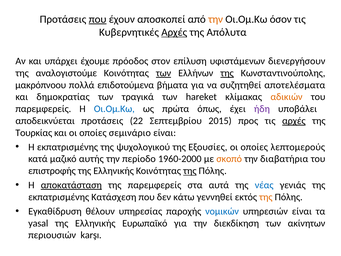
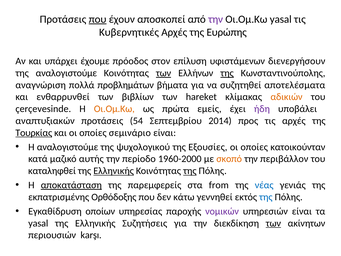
την at (216, 19) colour: orange -> purple
Οι.Ομ.Κω όσον: όσον -> yasal
Αρχές at (174, 32) underline: present -> none
Απόλυτα: Απόλυτα -> Ευρώπης
μακρόπνοου: μακρόπνοου -> αναγνώριση
επιδοτούμενα: επιδοτούμενα -> προβλημάτων
δημοκρατίας: δημοκρατίας -> ενθαρρυνθεί
τραγικά: τραγικά -> βιβλίων
παρεμφερείς at (43, 109): παρεμφερείς -> çerçevesinde
Οι.Ομ.Κω at (114, 109) colour: blue -> orange
όπως: όπως -> εμείς
αποδεικνύεται: αποδεικνύεται -> αναπτυξιακών
22: 22 -> 54
2015: 2015 -> 2014
αρχές at (294, 121) underline: present -> none
Τουρκίας underline: none -> present
Η εκπατρισμένης: εκπατρισμένης -> αναλογιστούμε
λεπτομερούς: λεπτομερούς -> κατοικούνταν
διαβατήρια: διαβατήρια -> περιβάλλον
επιστροφής: επιστροφής -> καταληφθεί
Ελληνικής at (114, 171) underline: none -> present
αυτά: αυτά -> from
Κατάσχεση: Κατάσχεση -> Ορθόδοξης
της at (266, 197) colour: orange -> blue
θέλουν: θέλουν -> οποίων
νομικών colour: blue -> purple
Ευρωπαϊκό: Ευρωπαϊκό -> Συζητήσεις
των at (273, 223) underline: none -> present
